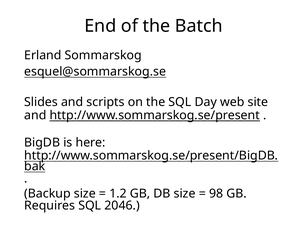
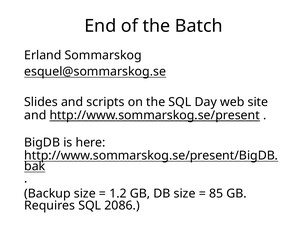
98: 98 -> 85
2046: 2046 -> 2086
